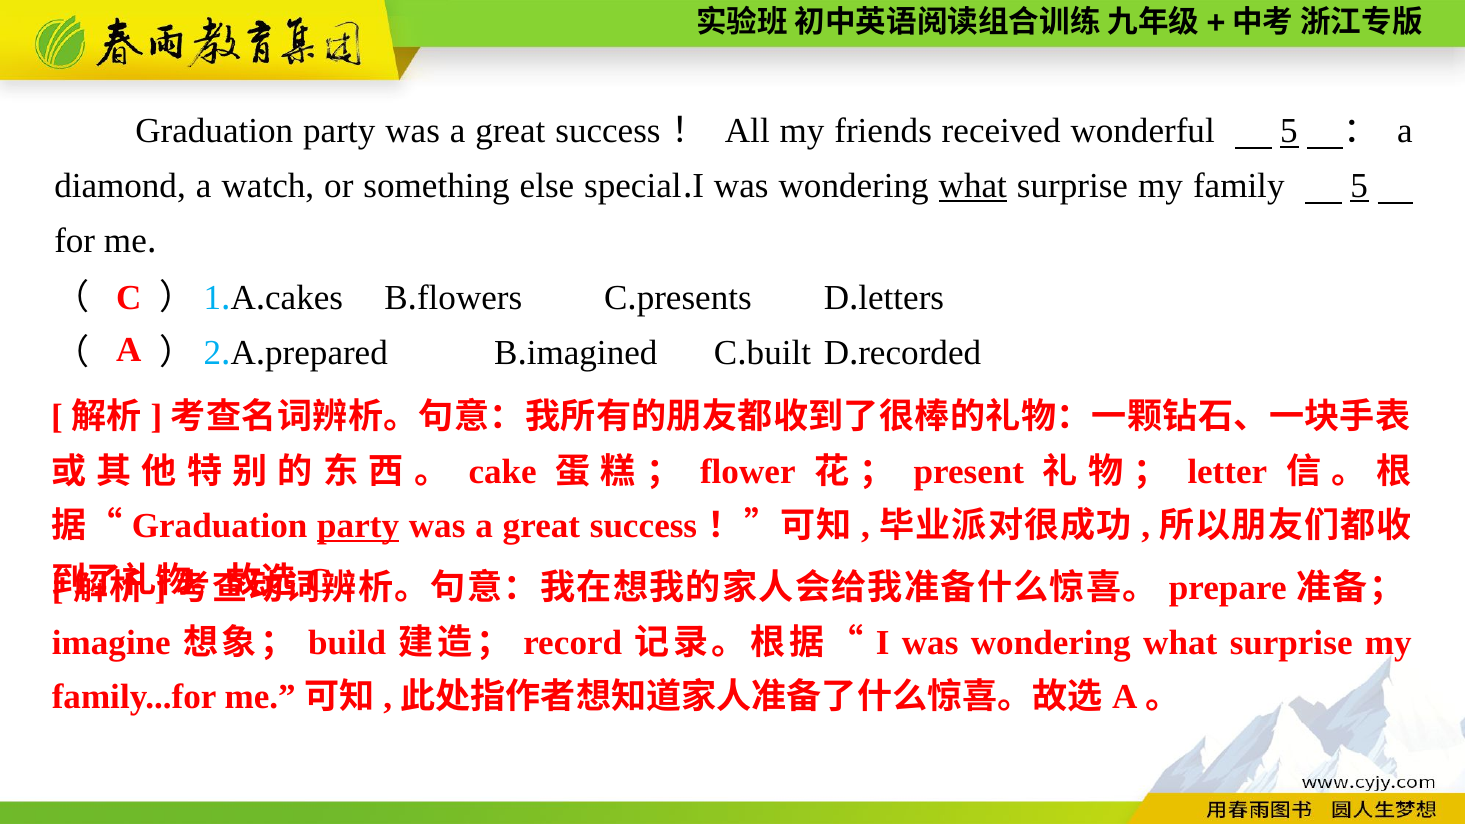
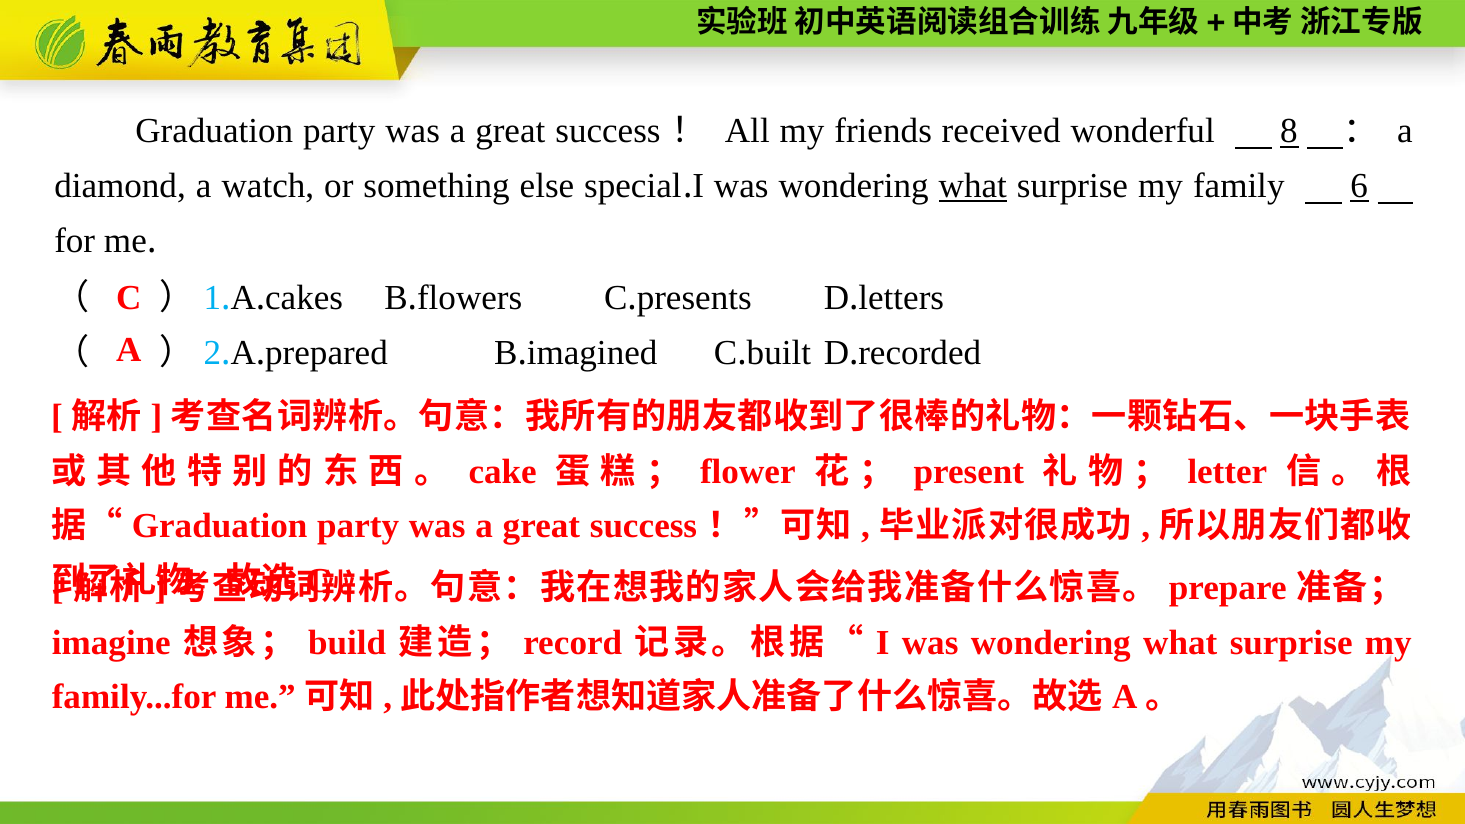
wonderful 5: 5 -> 8
family 5: 5 -> 6
party at (358, 526) underline: present -> none
